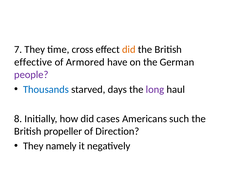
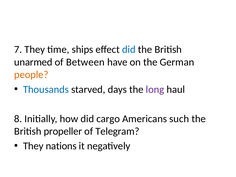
cross: cross -> ships
did at (129, 50) colour: orange -> blue
effective: effective -> unarmed
Armored: Armored -> Between
people colour: purple -> orange
cases: cases -> cargo
Direction: Direction -> Telegram
namely: namely -> nations
